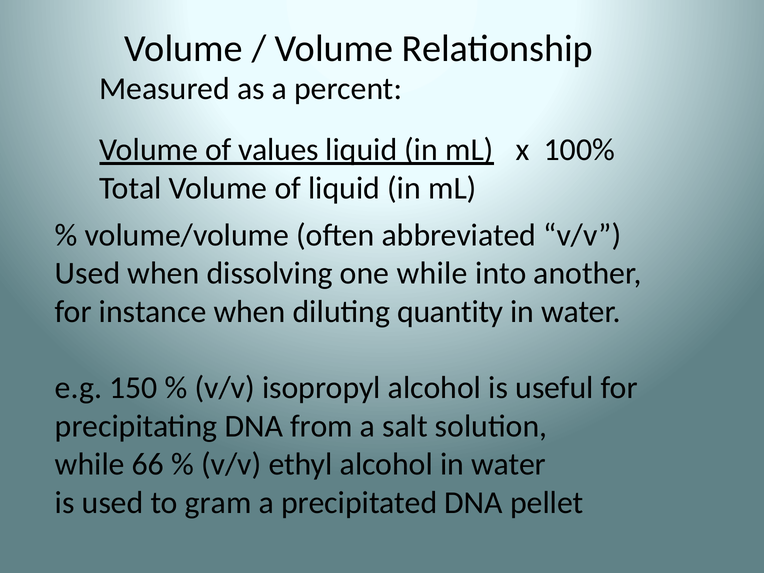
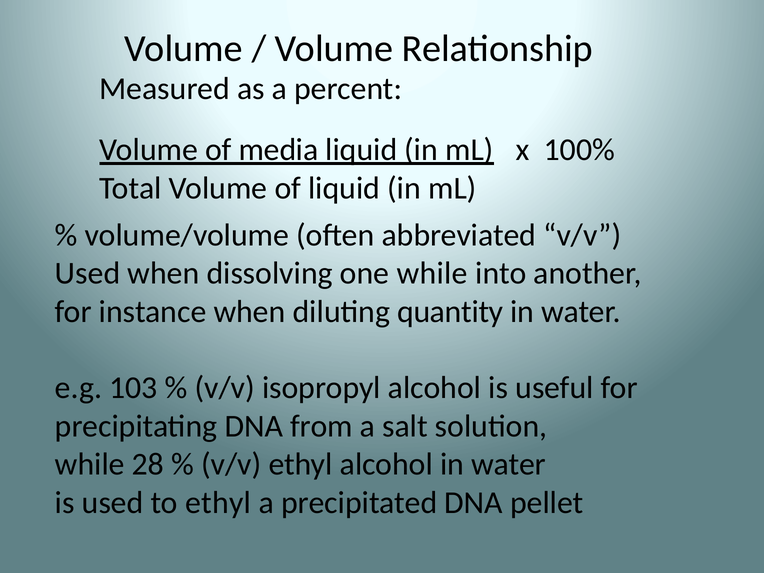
values: values -> media
150: 150 -> 103
66: 66 -> 28
to gram: gram -> ethyl
